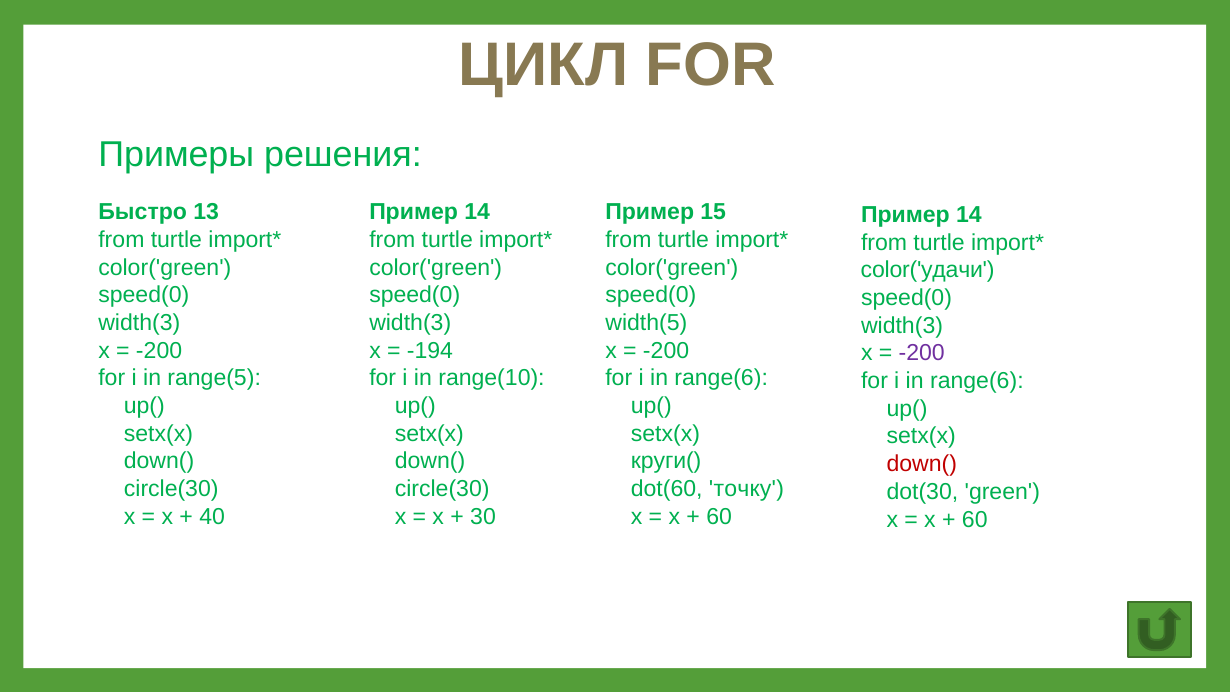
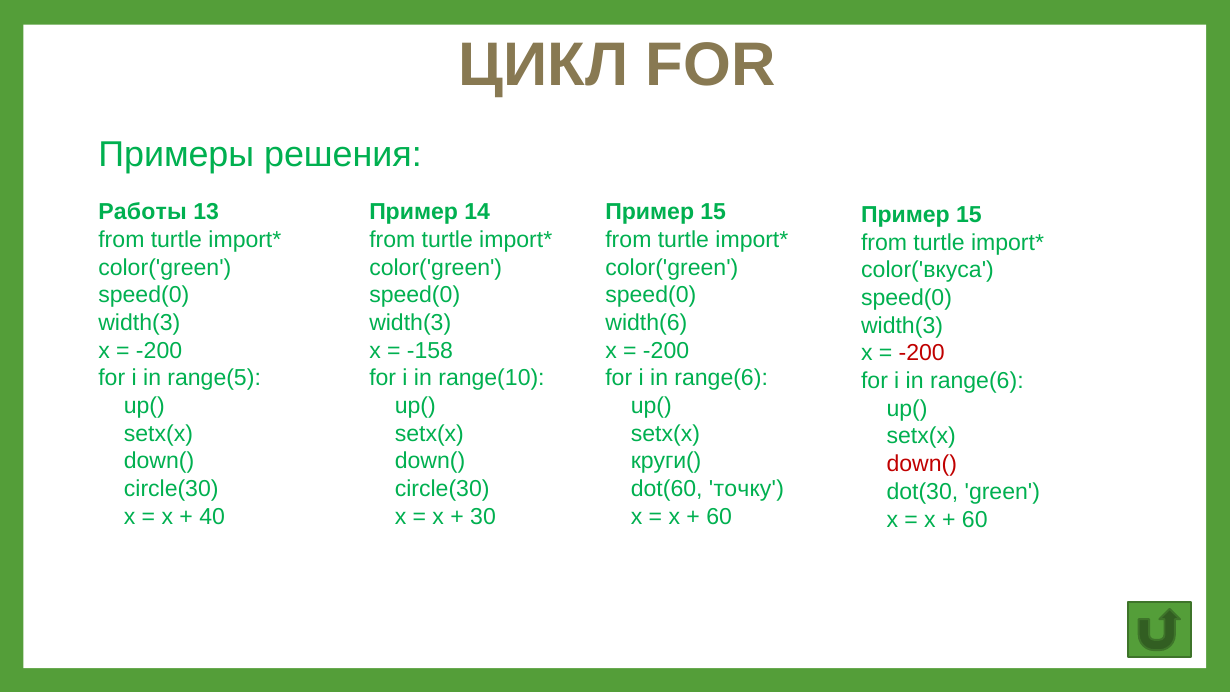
Быстро: Быстро -> Работы
14 at (969, 215): 14 -> 15
color('удачи: color('удачи -> color('вкуса
width(5: width(5 -> width(6
-194: -194 -> -158
-200 at (922, 353) colour: purple -> red
